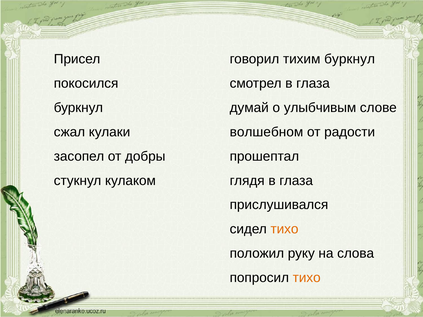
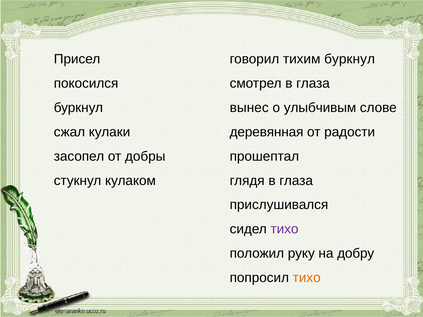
думай: думай -> вынес
волшебном: волшебном -> деревянная
тихо at (284, 229) colour: orange -> purple
слова: слова -> добру
